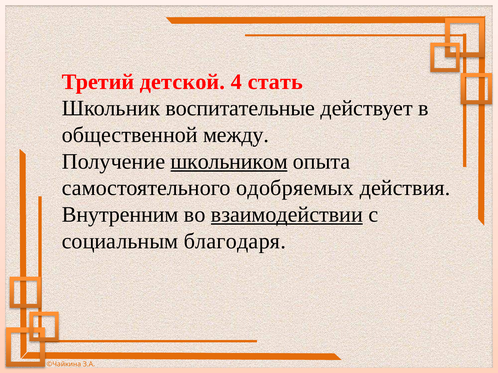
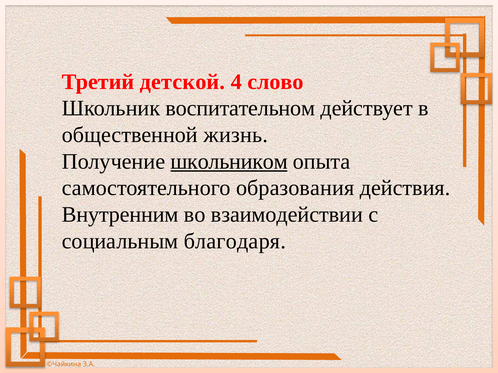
стать: стать -> слово
воспитательные: воспитательные -> воспитательном
между: между -> жизнь
одобряемых: одобряемых -> образования
взаимодействии underline: present -> none
